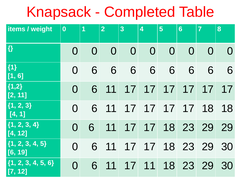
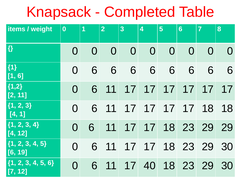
11 at (150, 166): 11 -> 40
